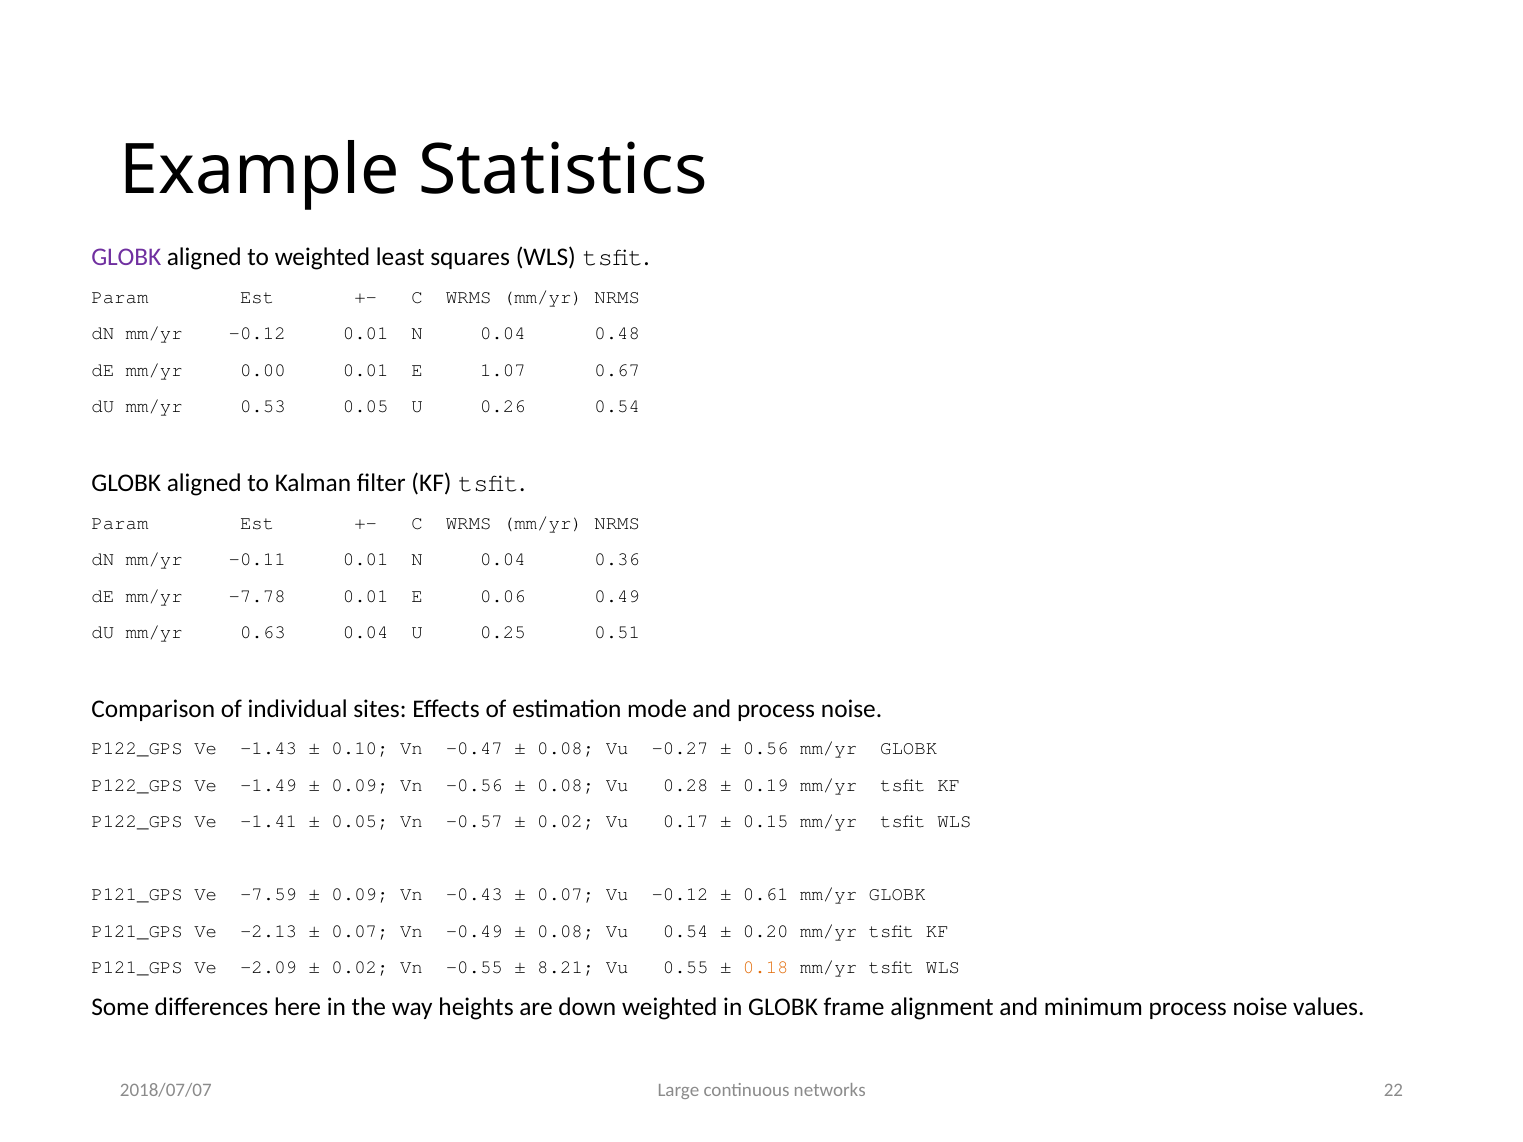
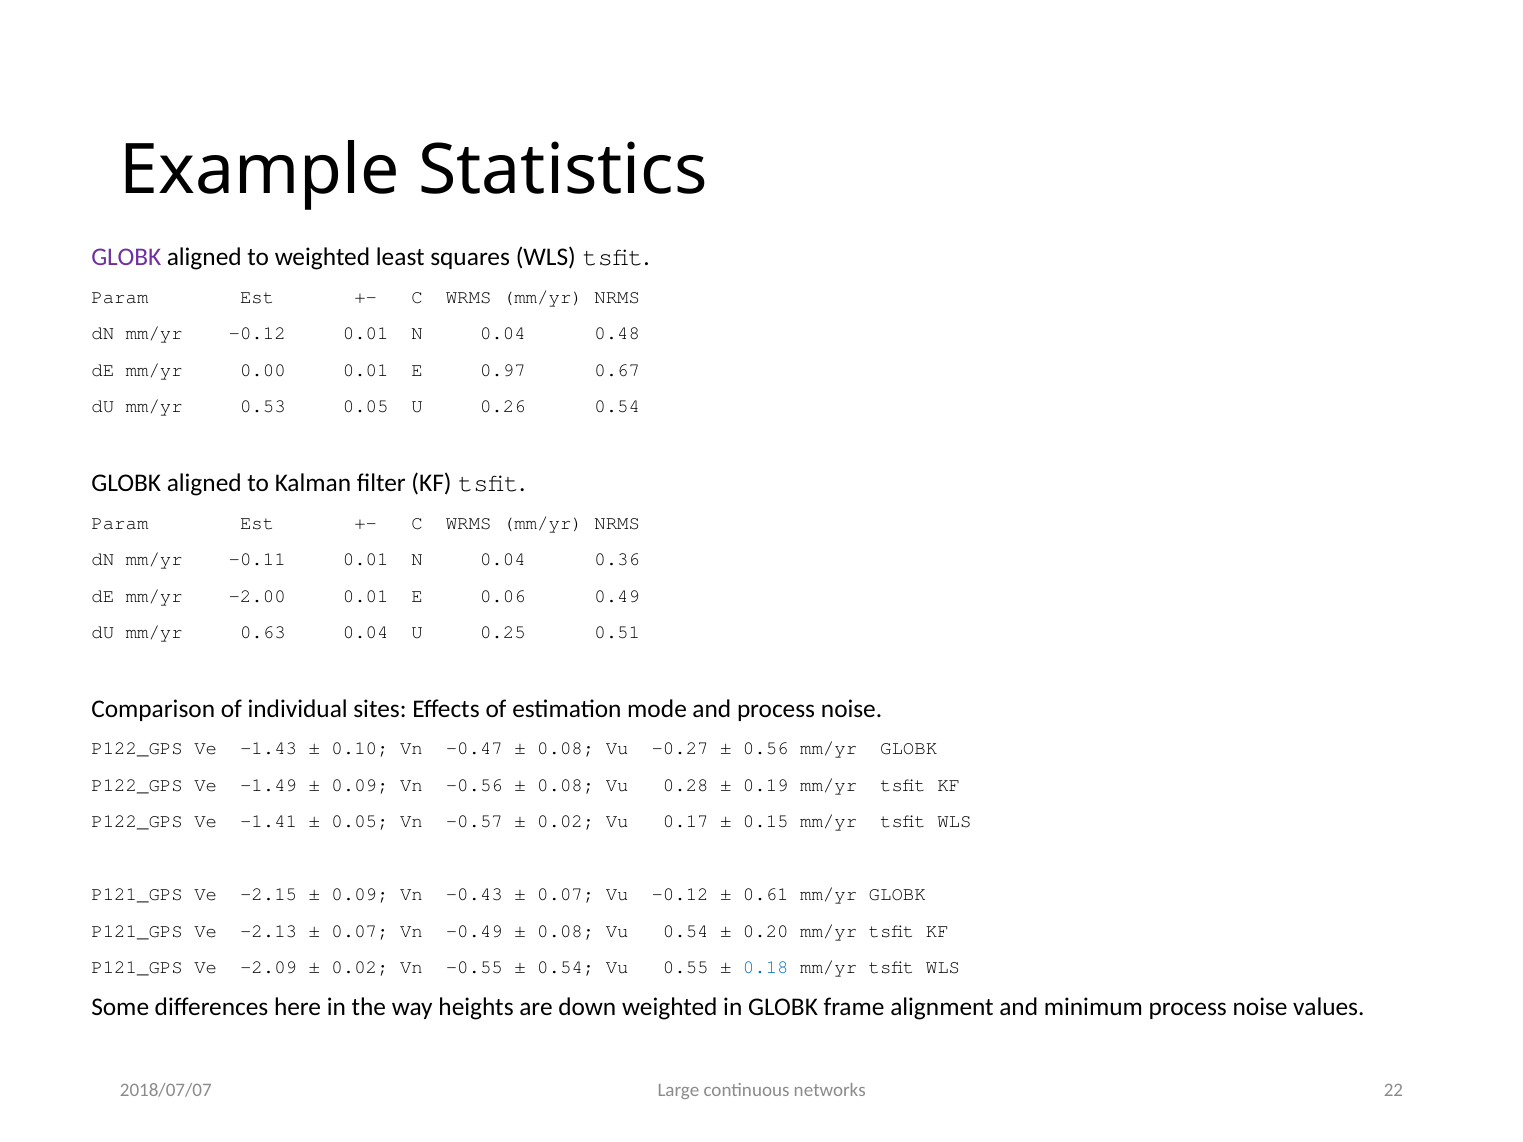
1.07: 1.07 -> 0.97
-7.78: -7.78 -> -2.00
-7.59: -7.59 -> -2.15
8.21 at (566, 968): 8.21 -> 0.54
0.18 colour: orange -> blue
